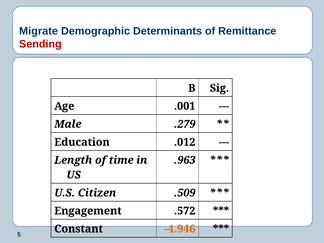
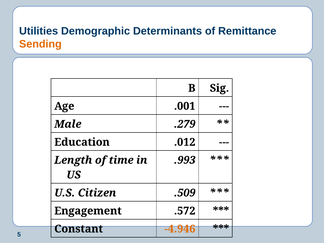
Migrate: Migrate -> Utilities
Sending colour: red -> orange
.963: .963 -> .993
